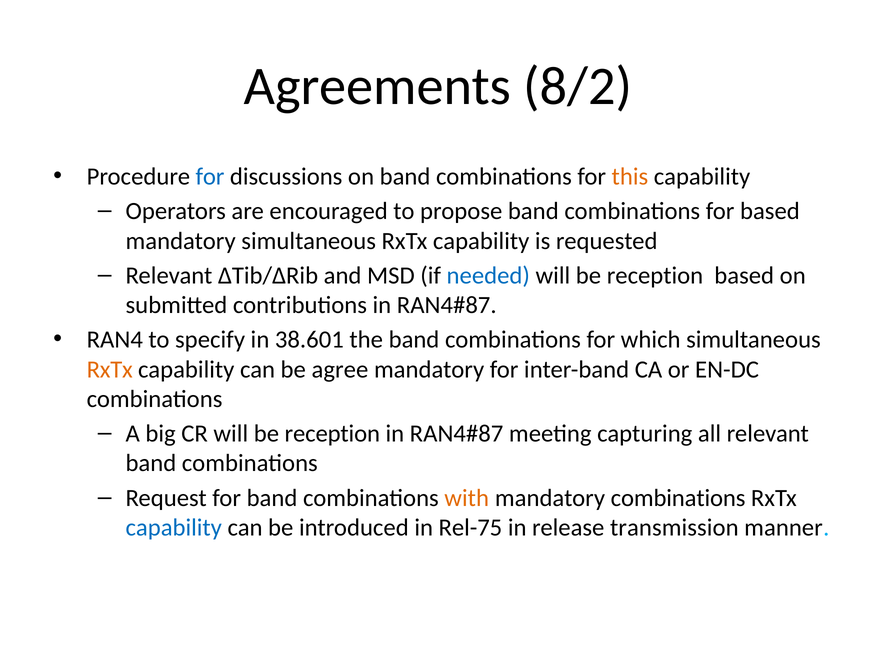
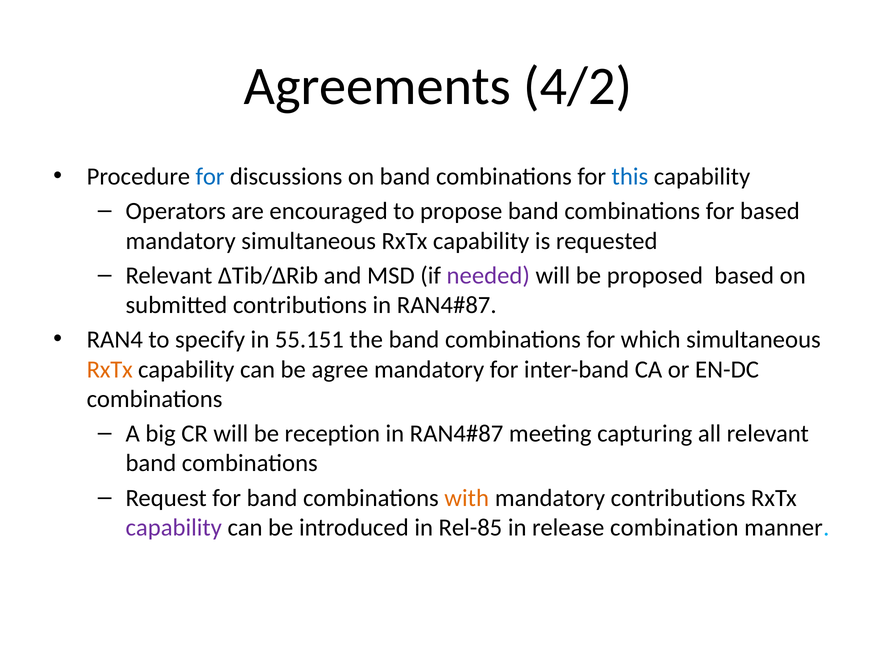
8/2: 8/2 -> 4/2
this colour: orange -> blue
needed colour: blue -> purple
reception at (655, 275): reception -> proposed
38.601: 38.601 -> 55.151
mandatory combinations: combinations -> contributions
capability at (174, 527) colour: blue -> purple
Rel-75: Rel-75 -> Rel-85
transmission: transmission -> combination
